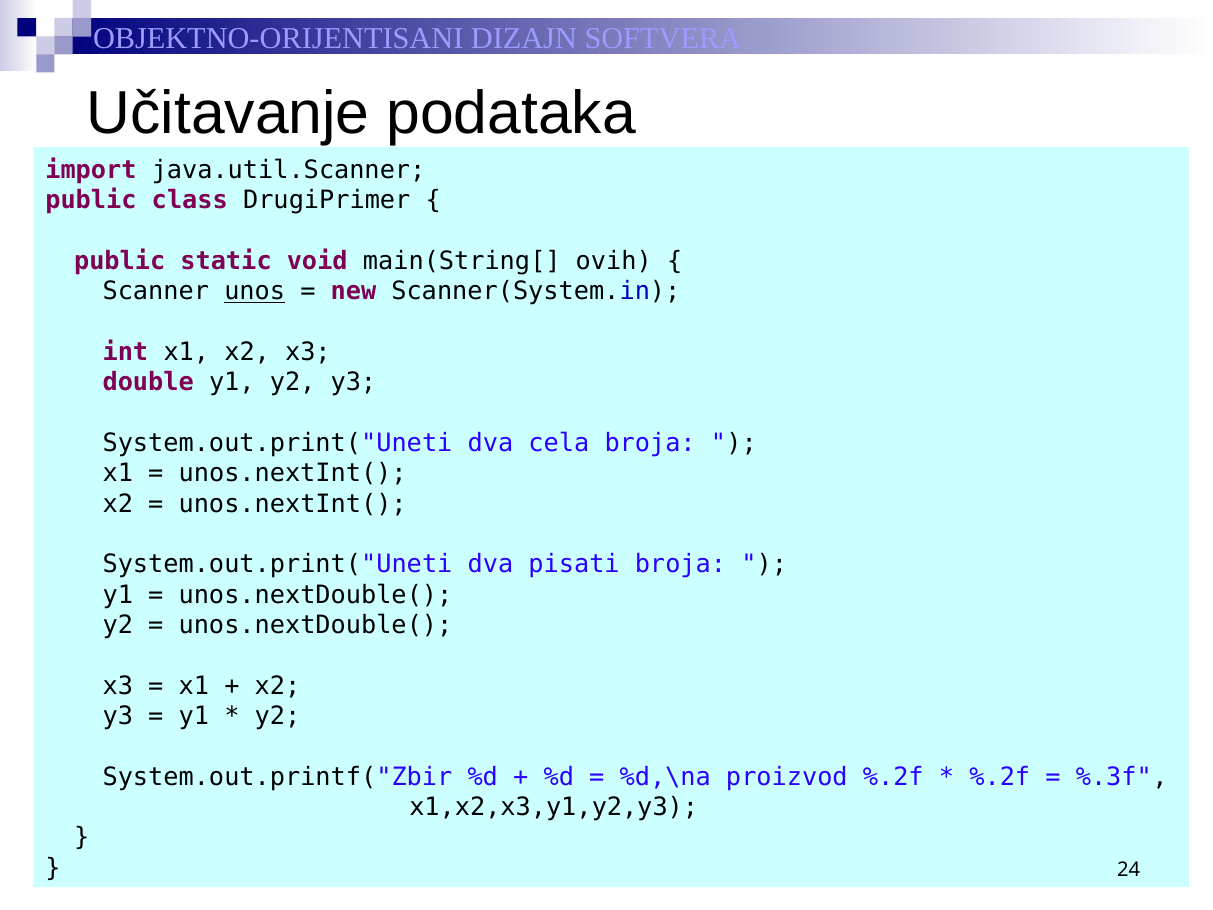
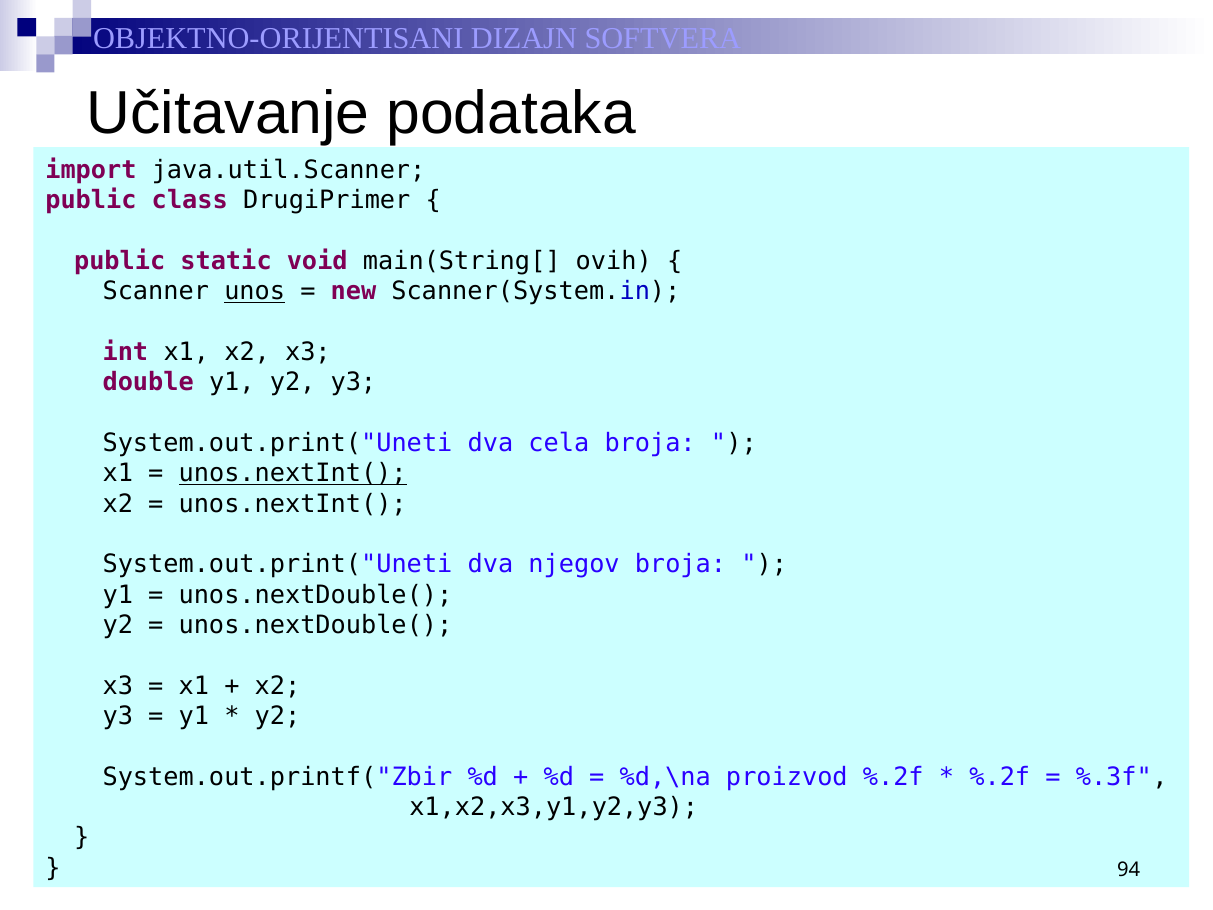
unos.nextInt( at (293, 473) underline: none -> present
pisati: pisati -> njegov
24: 24 -> 94
